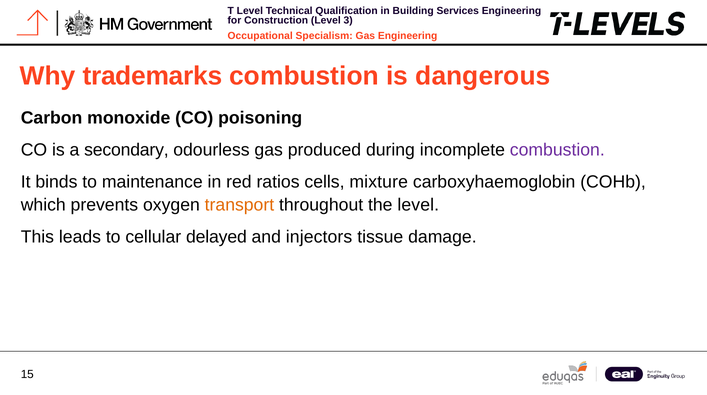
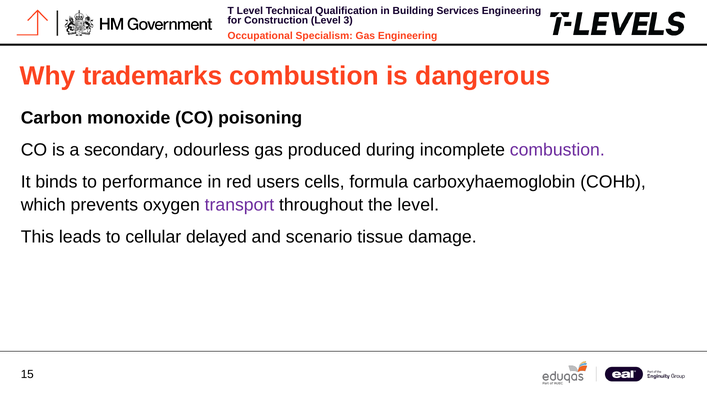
maintenance: maintenance -> performance
ratios: ratios -> users
mixture: mixture -> formula
transport colour: orange -> purple
injectors: injectors -> scenario
